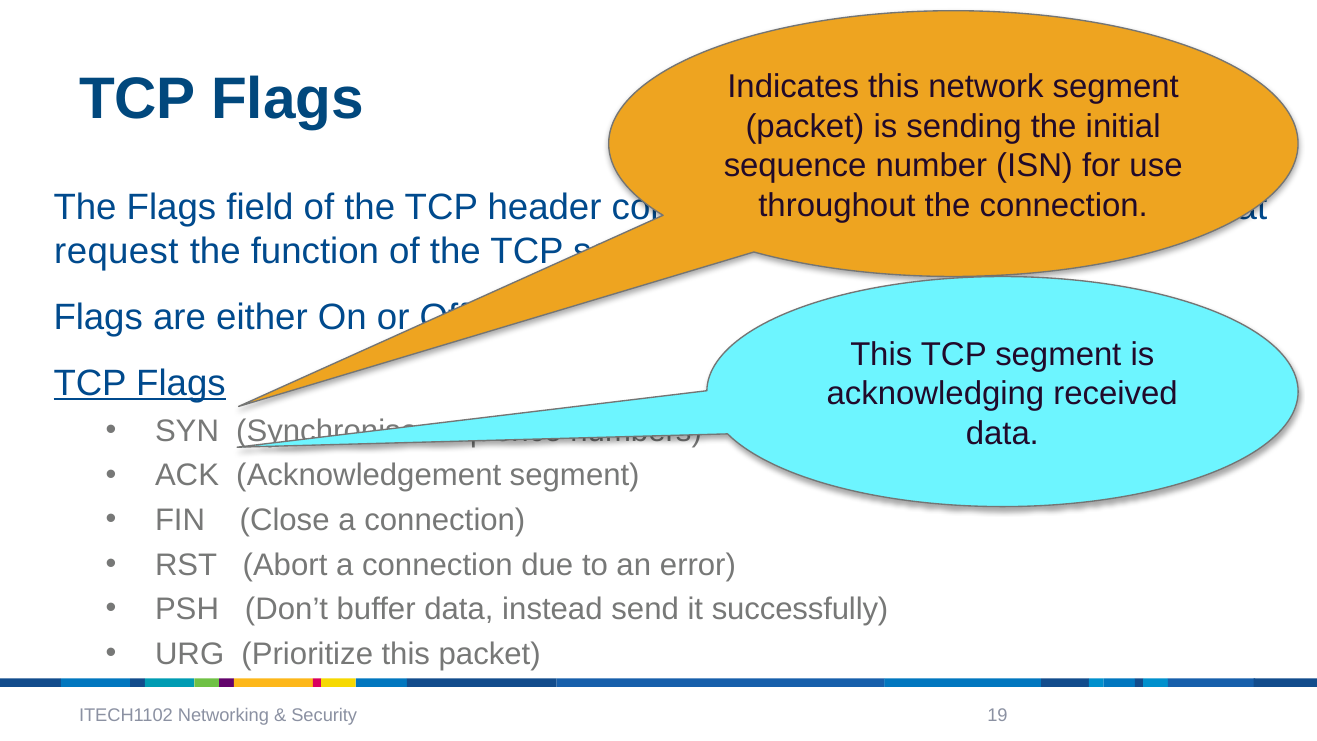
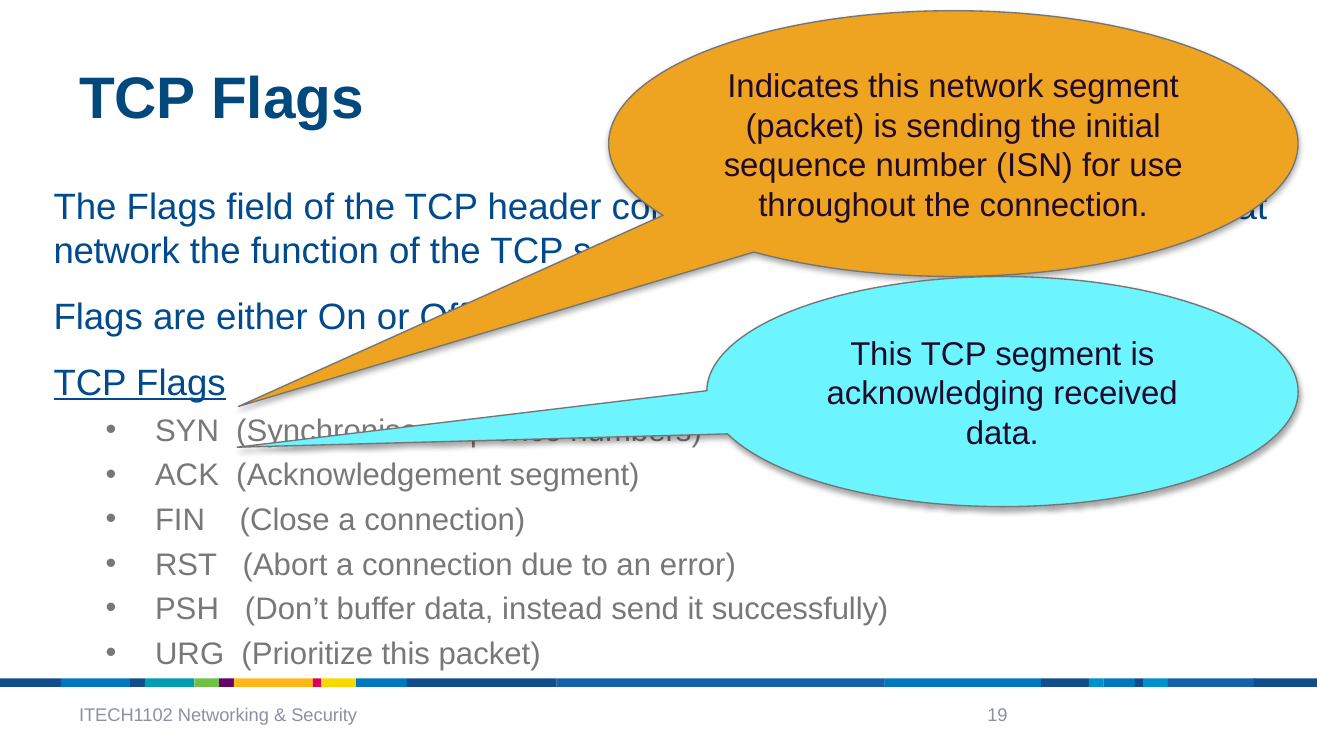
request at (116, 252): request -> network
